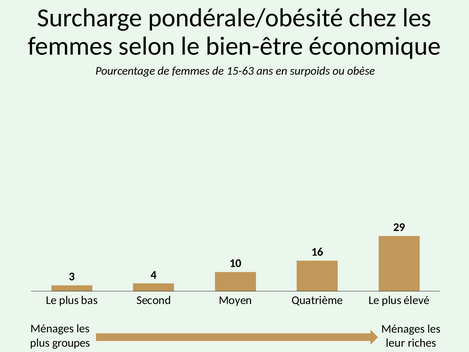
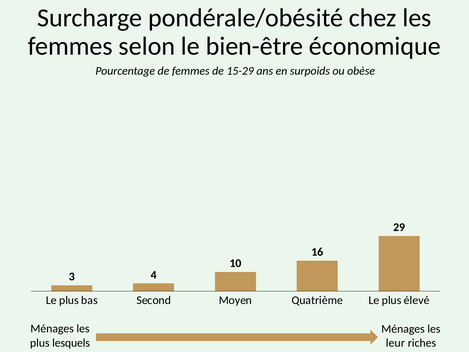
15-63: 15-63 -> 15-29
groupes: groupes -> lesquels
